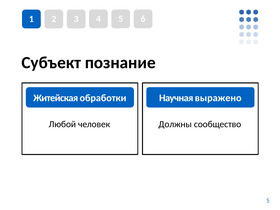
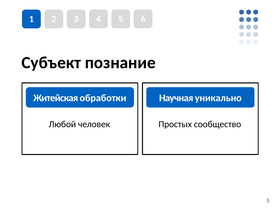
выражено: выражено -> уникально
Должны: Должны -> Простых
